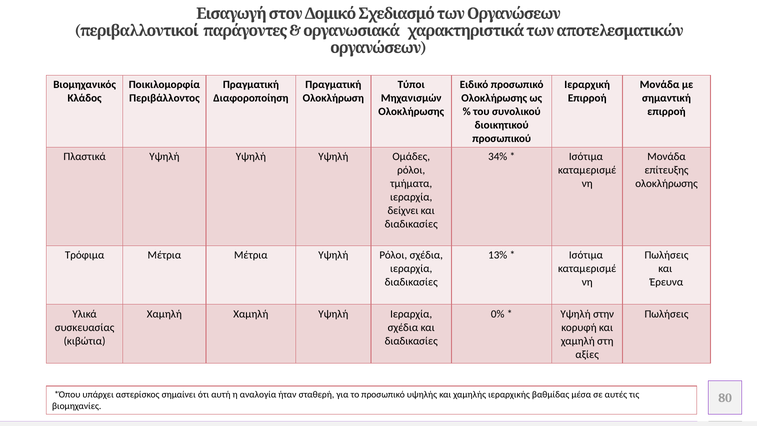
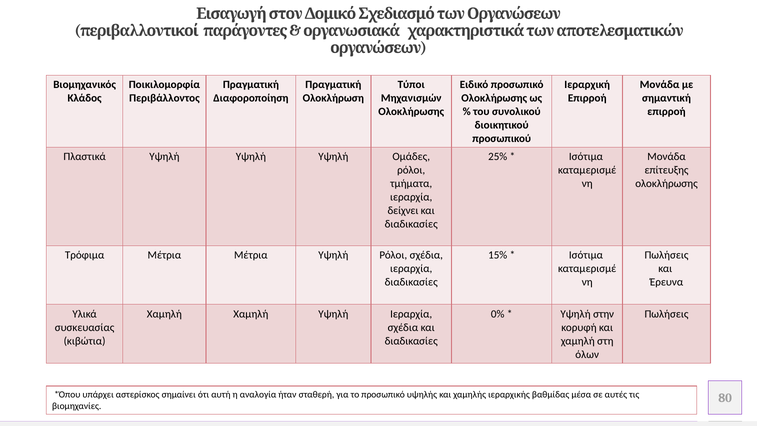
34%: 34% -> 25%
13%: 13% -> 15%
αξίες: αξίες -> όλων
